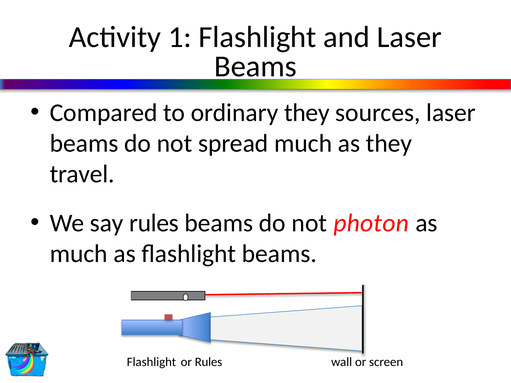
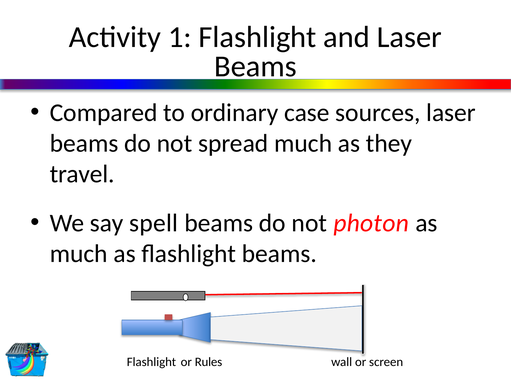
ordinary they: they -> case
say rules: rules -> spell
